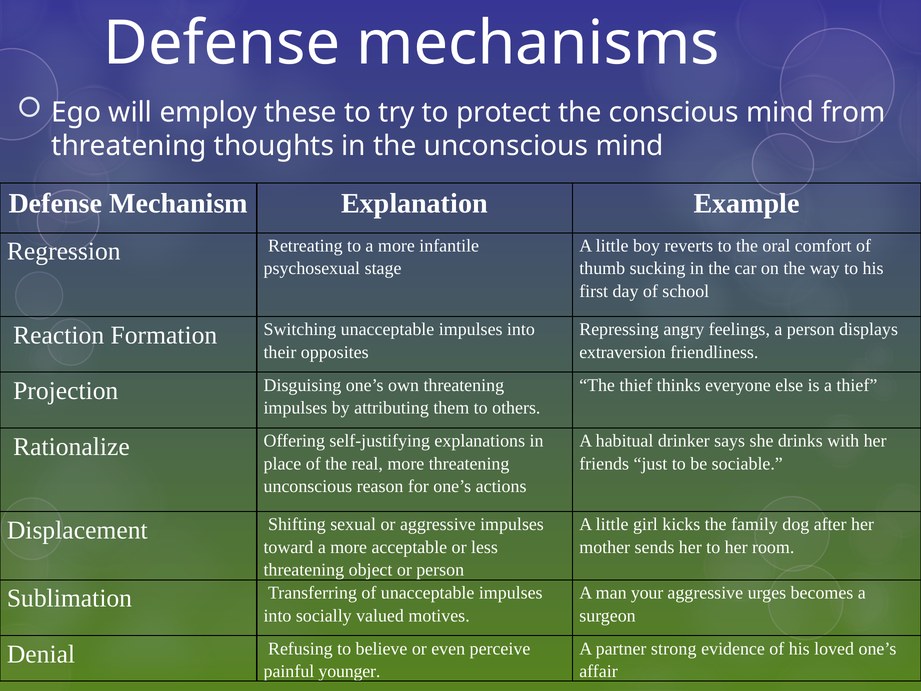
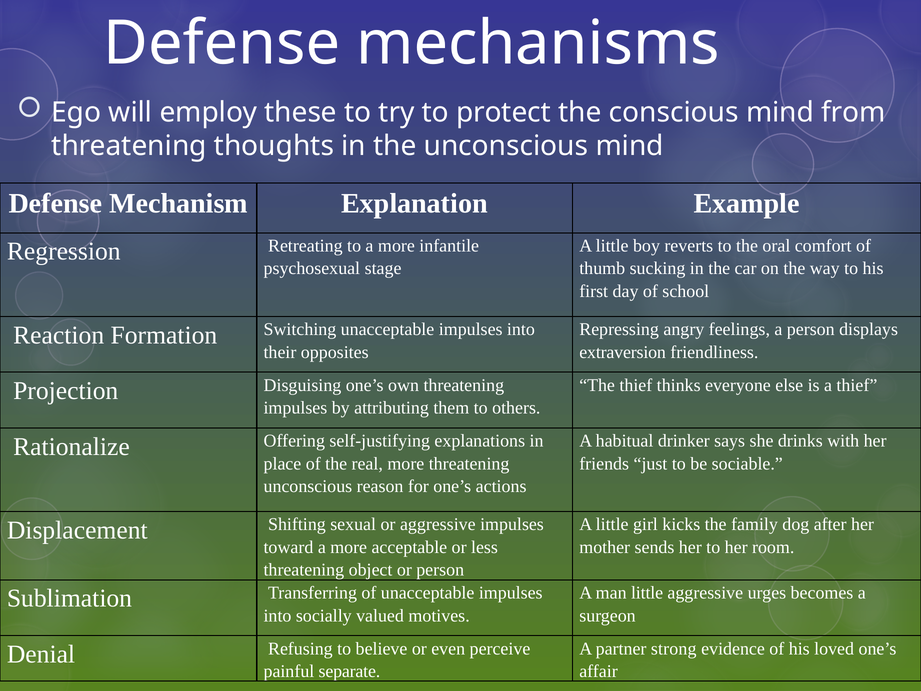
man your: your -> little
younger: younger -> separate
